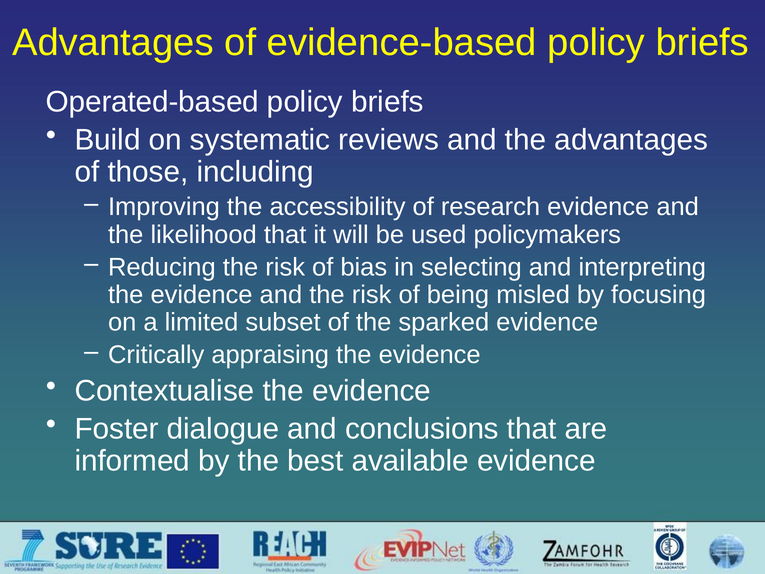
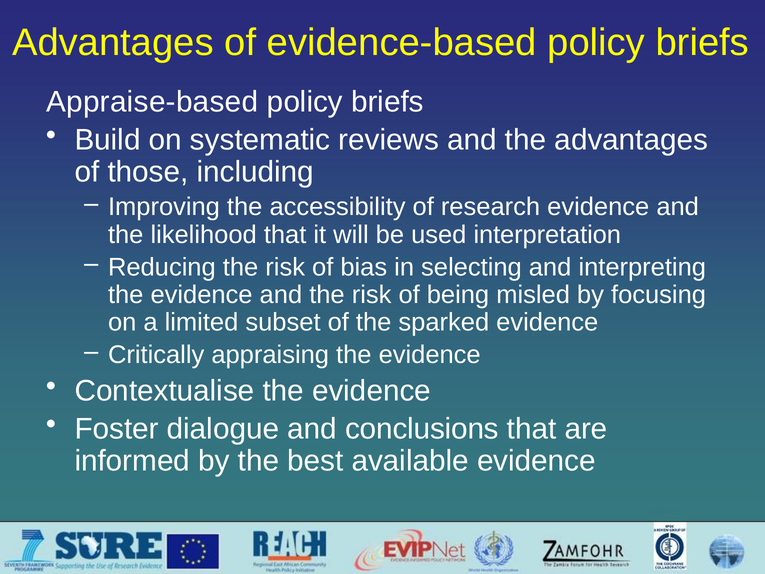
Operated-based: Operated-based -> Appraise-based
policymakers: policymakers -> interpretation
